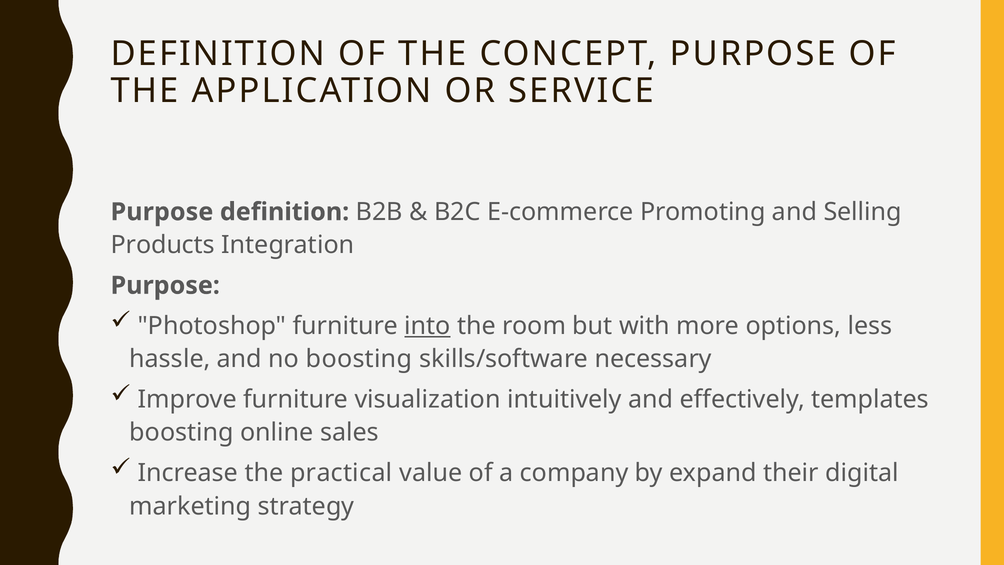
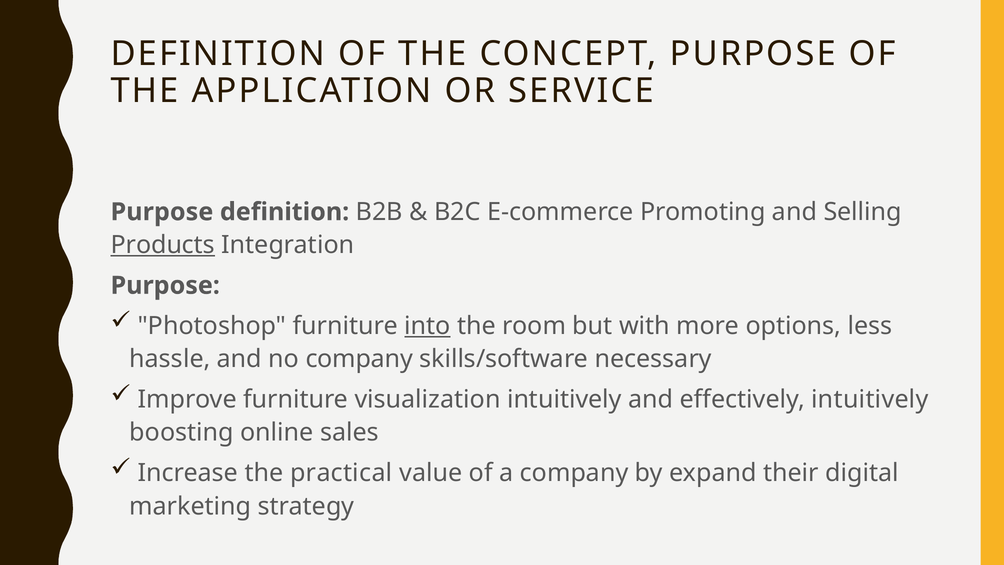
Products underline: none -> present
no boosting: boosting -> company
effectively templates: templates -> intuitively
